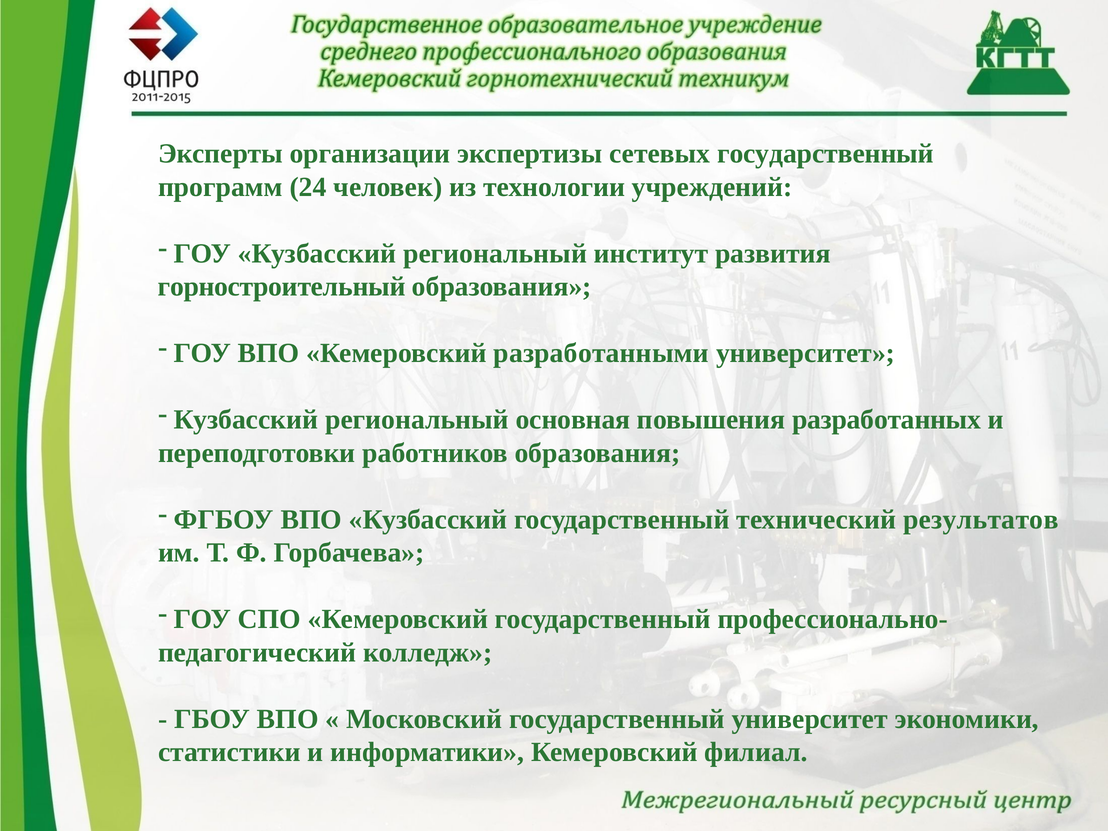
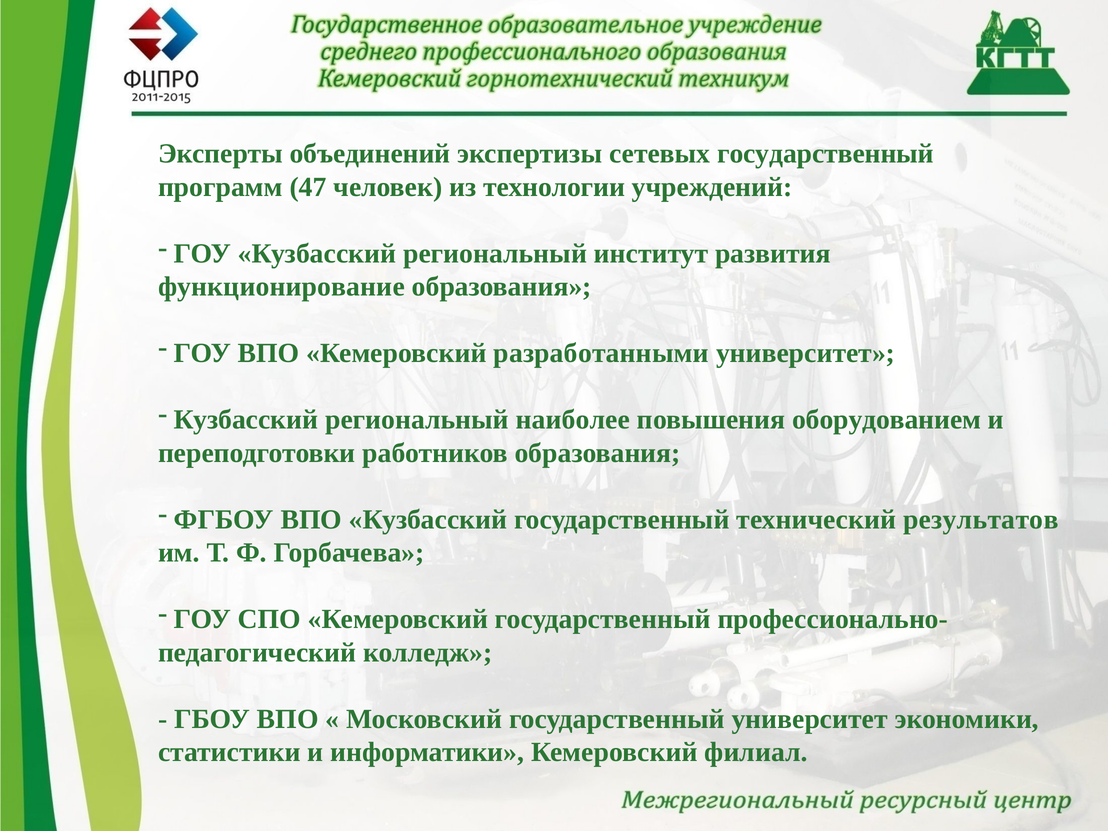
организации: организации -> объединений
24: 24 -> 47
горностроительный: горностроительный -> функционирование
основная: основная -> наиболее
разработанных: разработанных -> оборудованием
